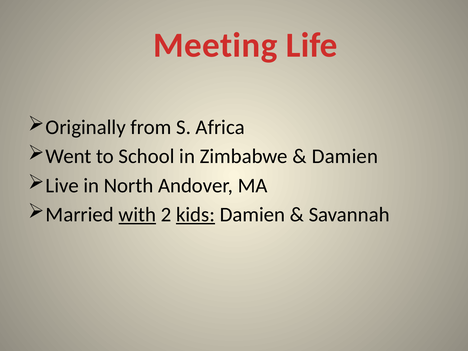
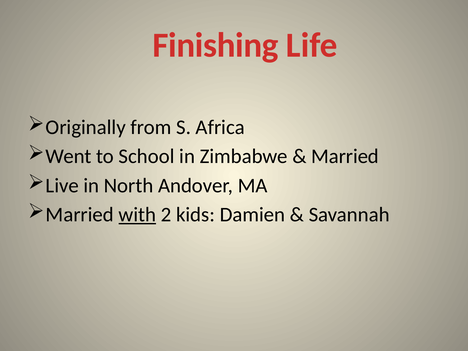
Meeting: Meeting -> Finishing
Damien at (345, 156): Damien -> Married
kids underline: present -> none
